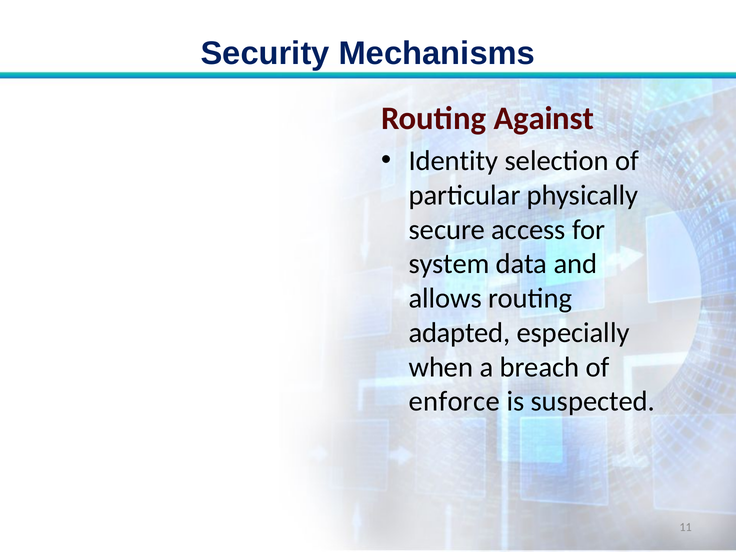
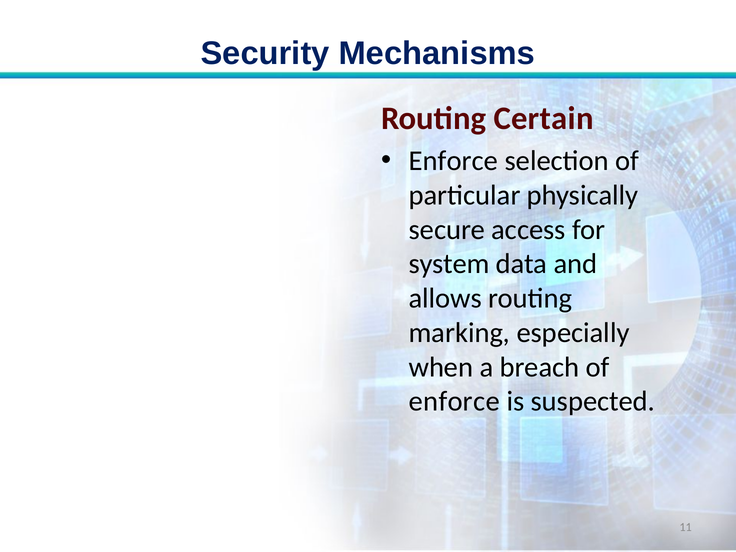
Against: Against -> Certain
Identity at (453, 161): Identity -> Enforce
adapted: adapted -> marking
